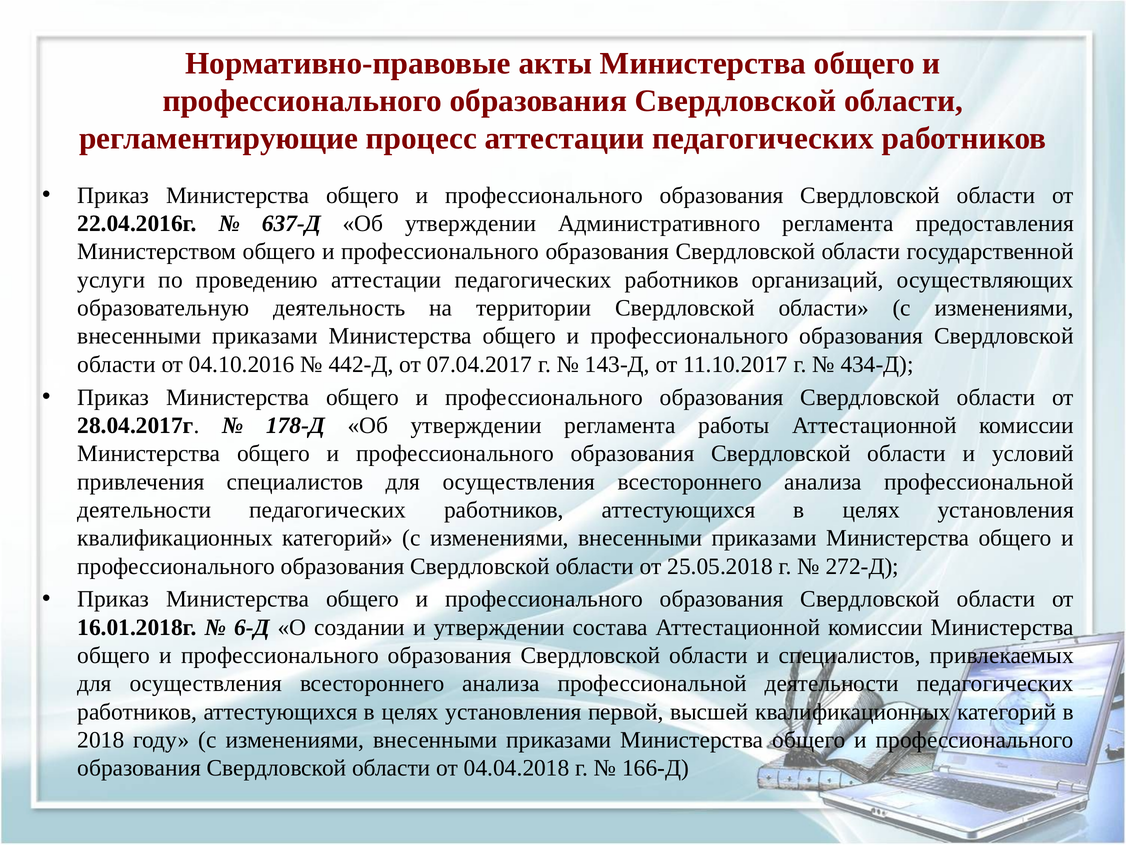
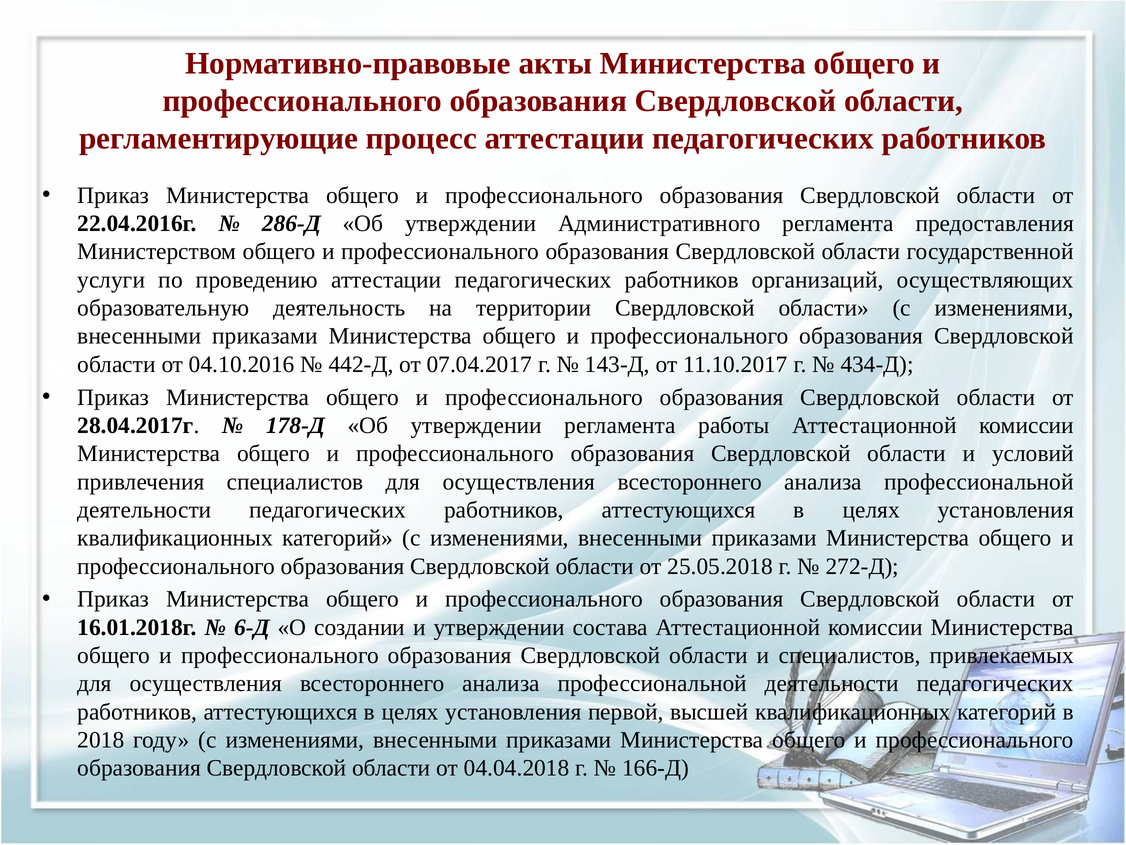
637-Д: 637-Д -> 286-Д
